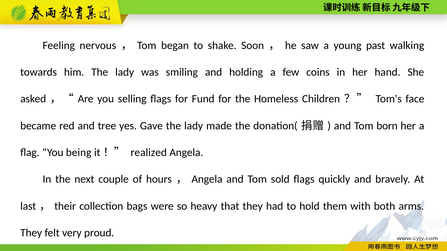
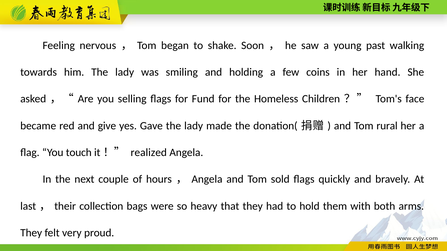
tree: tree -> give
born: born -> rural
being: being -> touch
